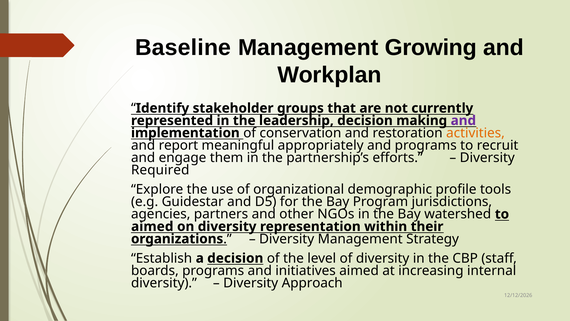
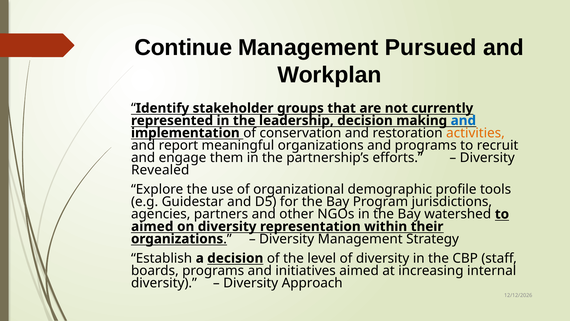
Baseline: Baseline -> Continue
Growing: Growing -> Pursued
and at (463, 120) colour: purple -> blue
meaningful appropriately: appropriately -> organizations
Required: Required -> Revealed
